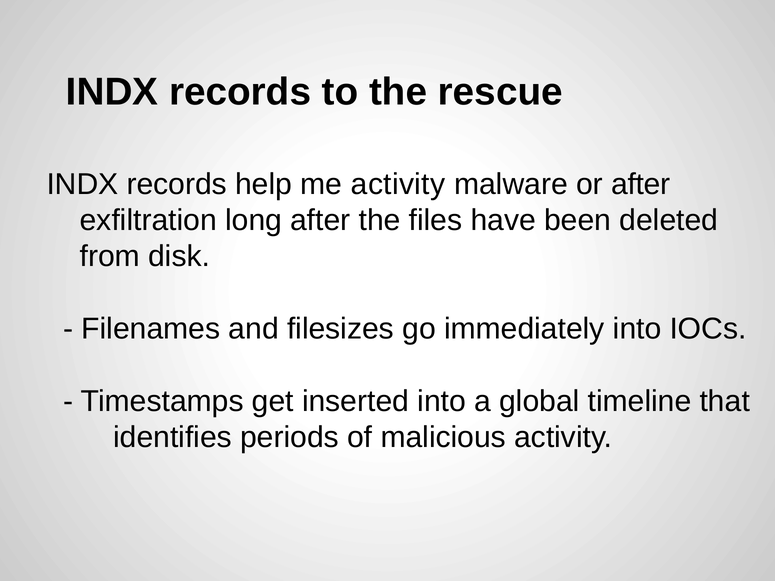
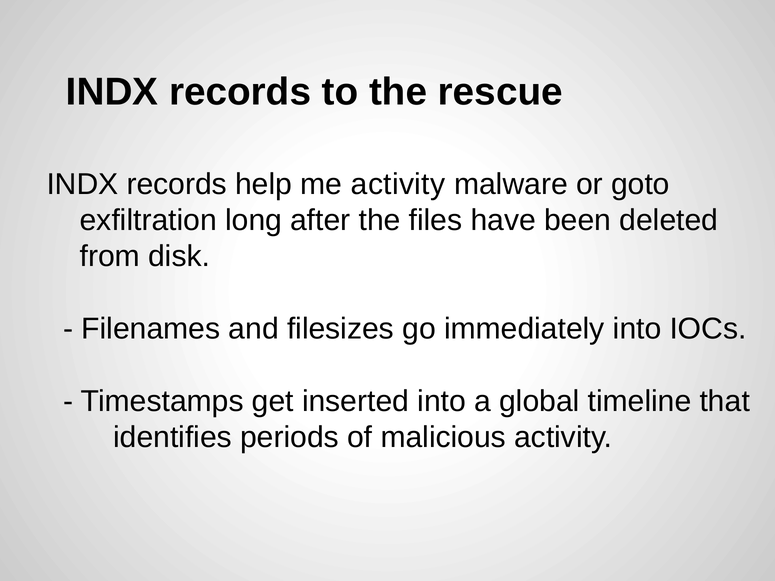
or after: after -> goto
